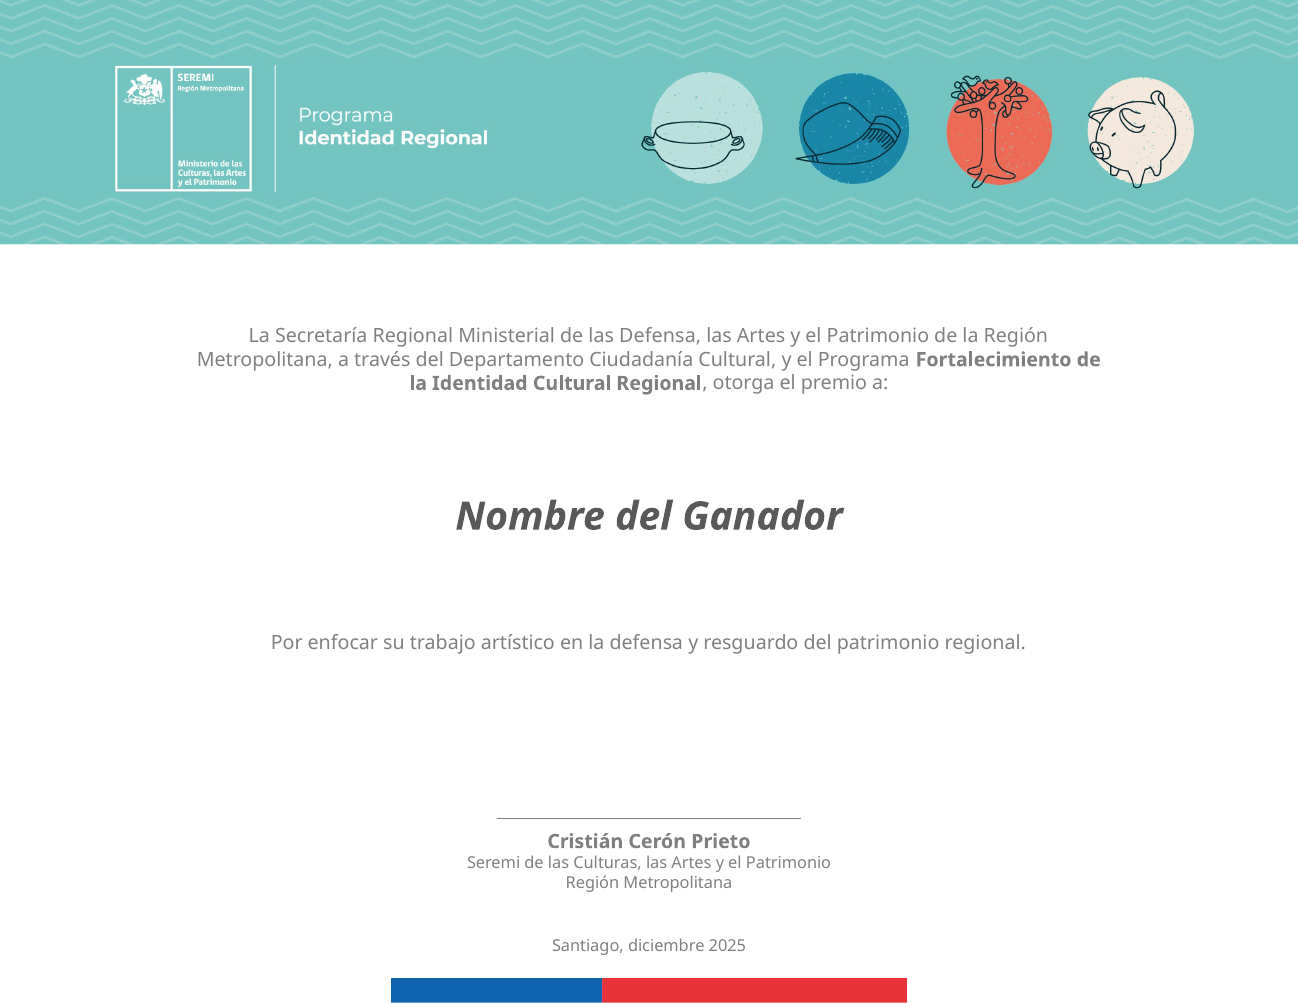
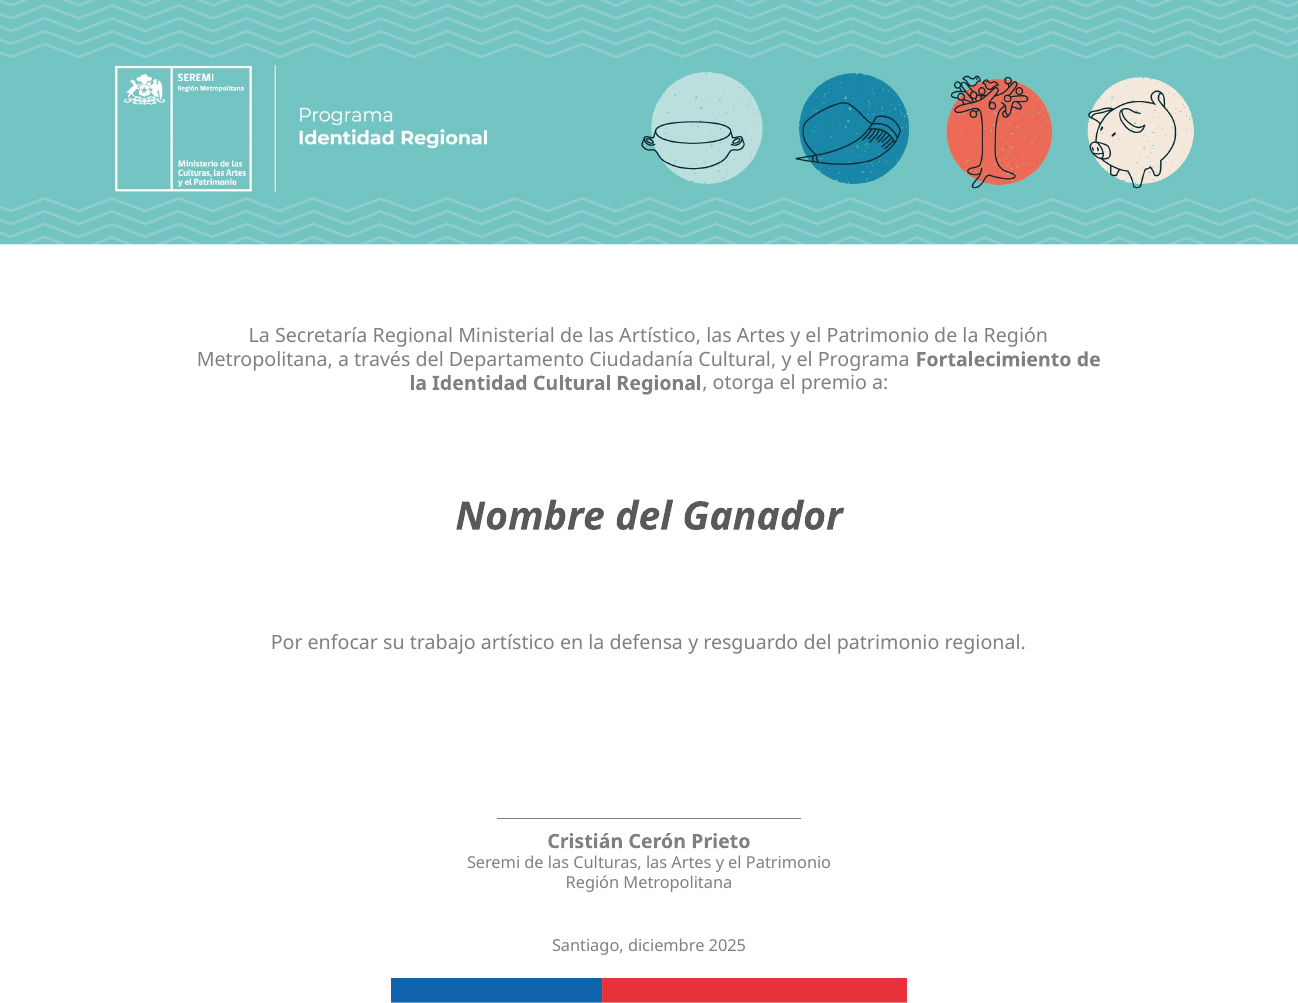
las Defensa: Defensa -> Artístico
